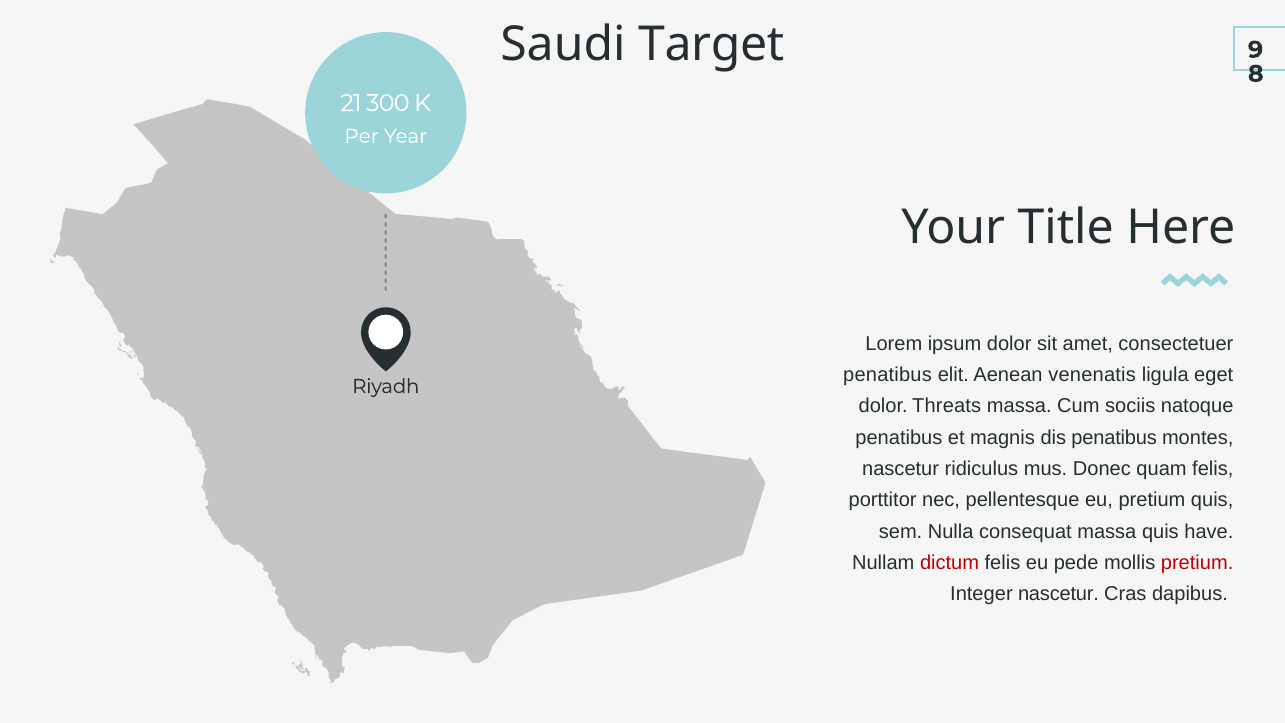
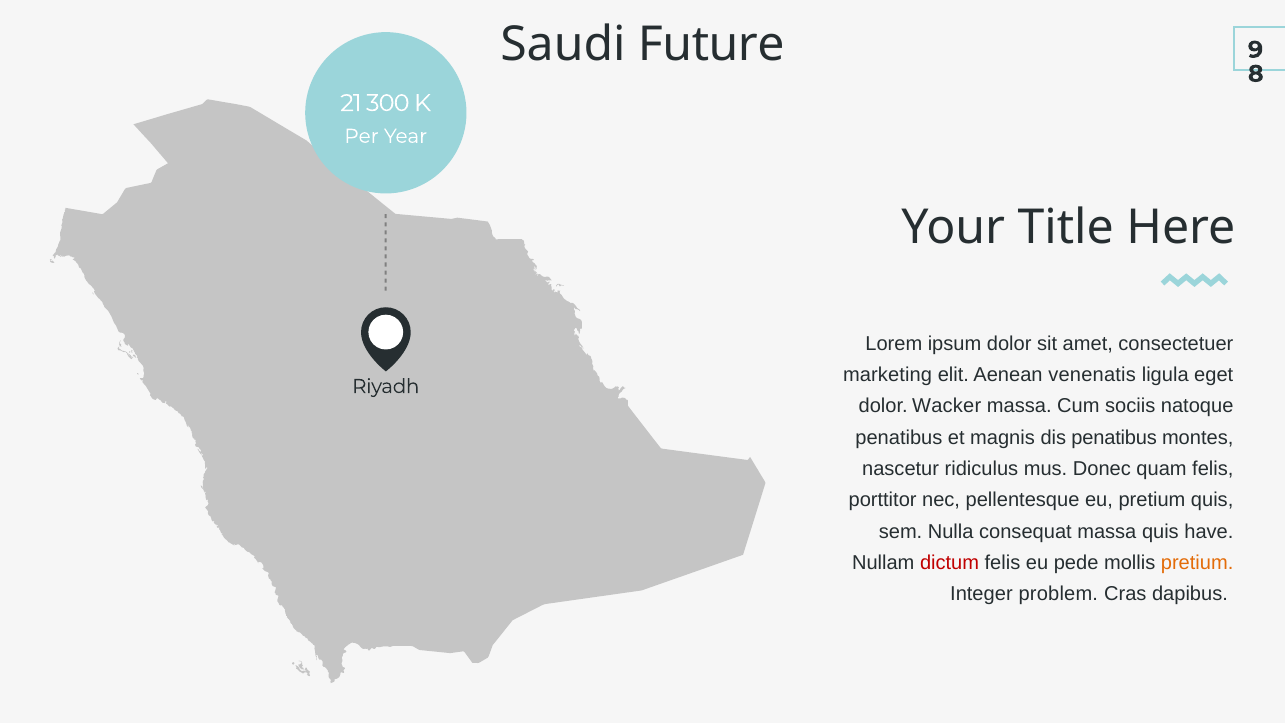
Target: Target -> Future
penatibus at (887, 375): penatibus -> marketing
Threats: Threats -> Wacker
pretium at (1197, 563) colour: red -> orange
Integer nascetur: nascetur -> problem
